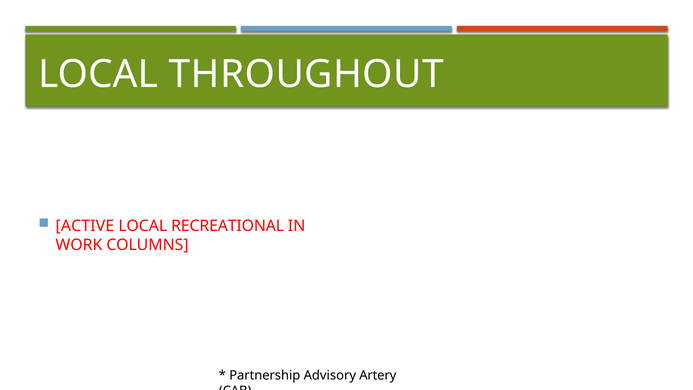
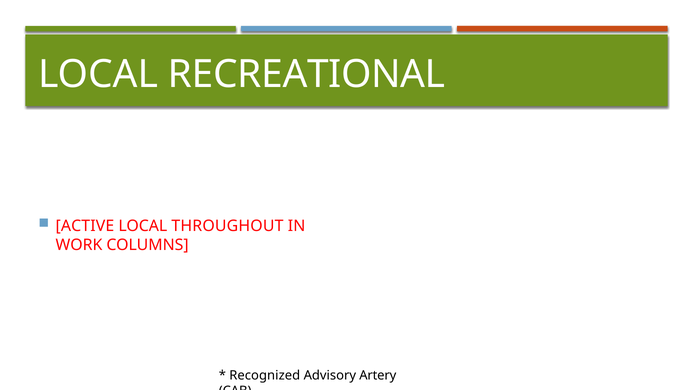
THROUGHOUT: THROUGHOUT -> RECREATIONAL
RECREATIONAL: RECREATIONAL -> THROUGHOUT
Partnership: Partnership -> Recognized
